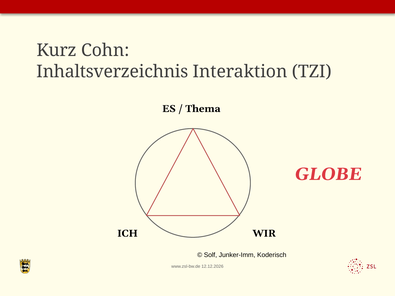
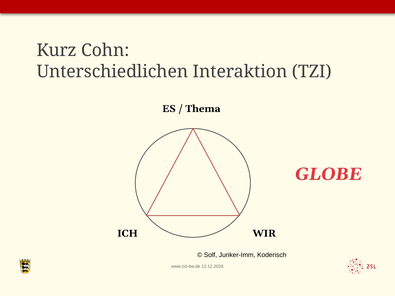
Inhaltsverzeichnis: Inhaltsverzeichnis -> Unterschiedlichen
